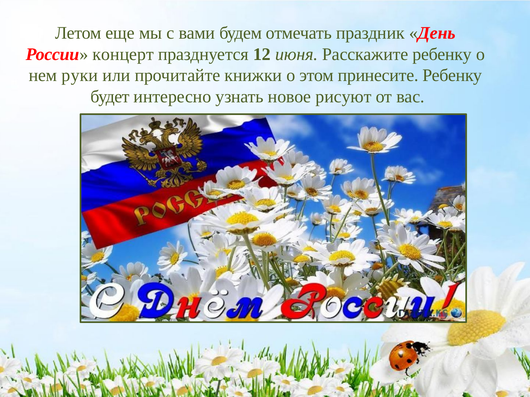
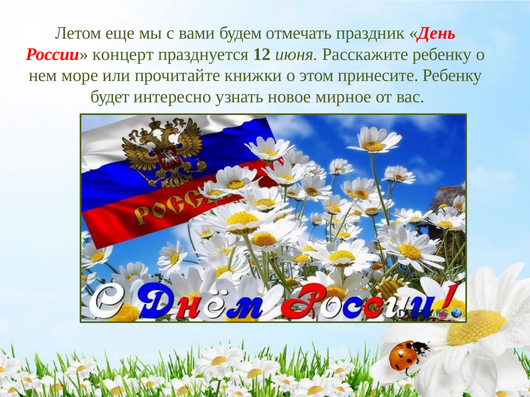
руки: руки -> море
рисуют: рисуют -> мирное
